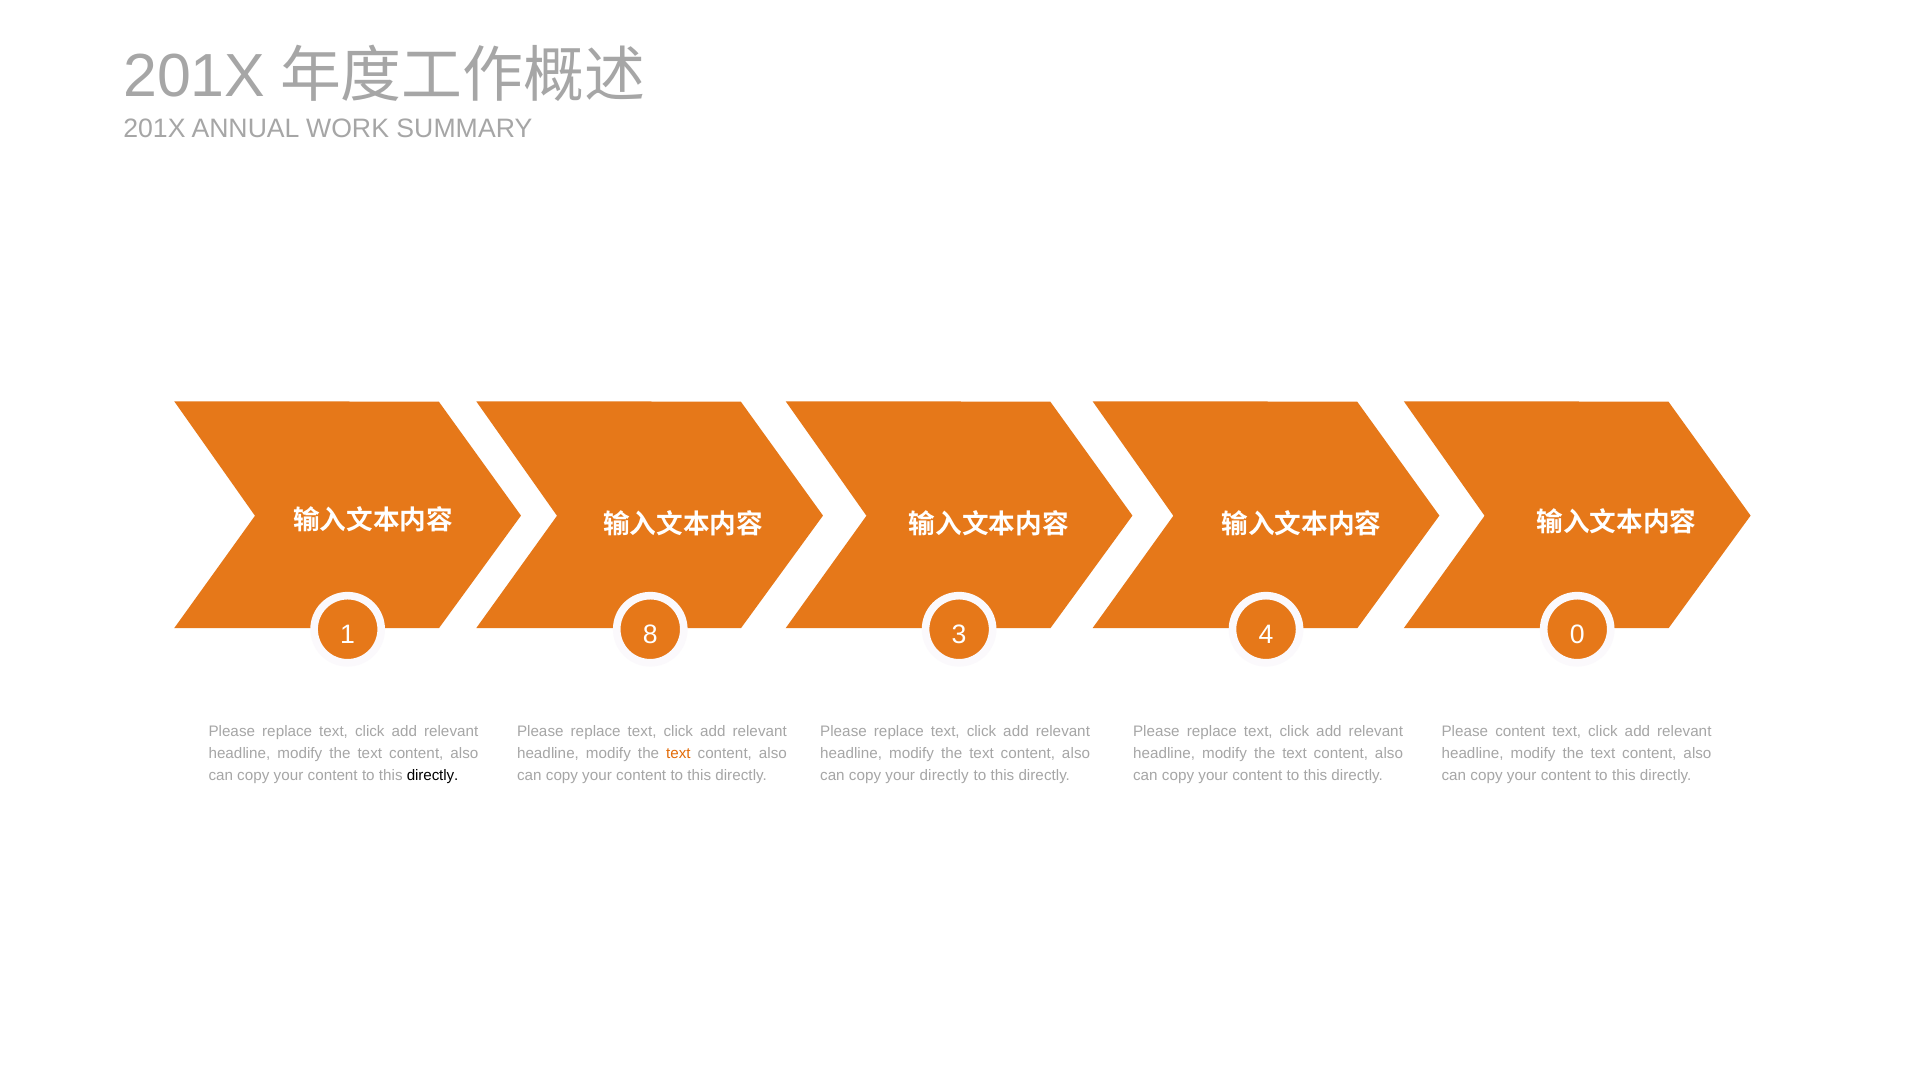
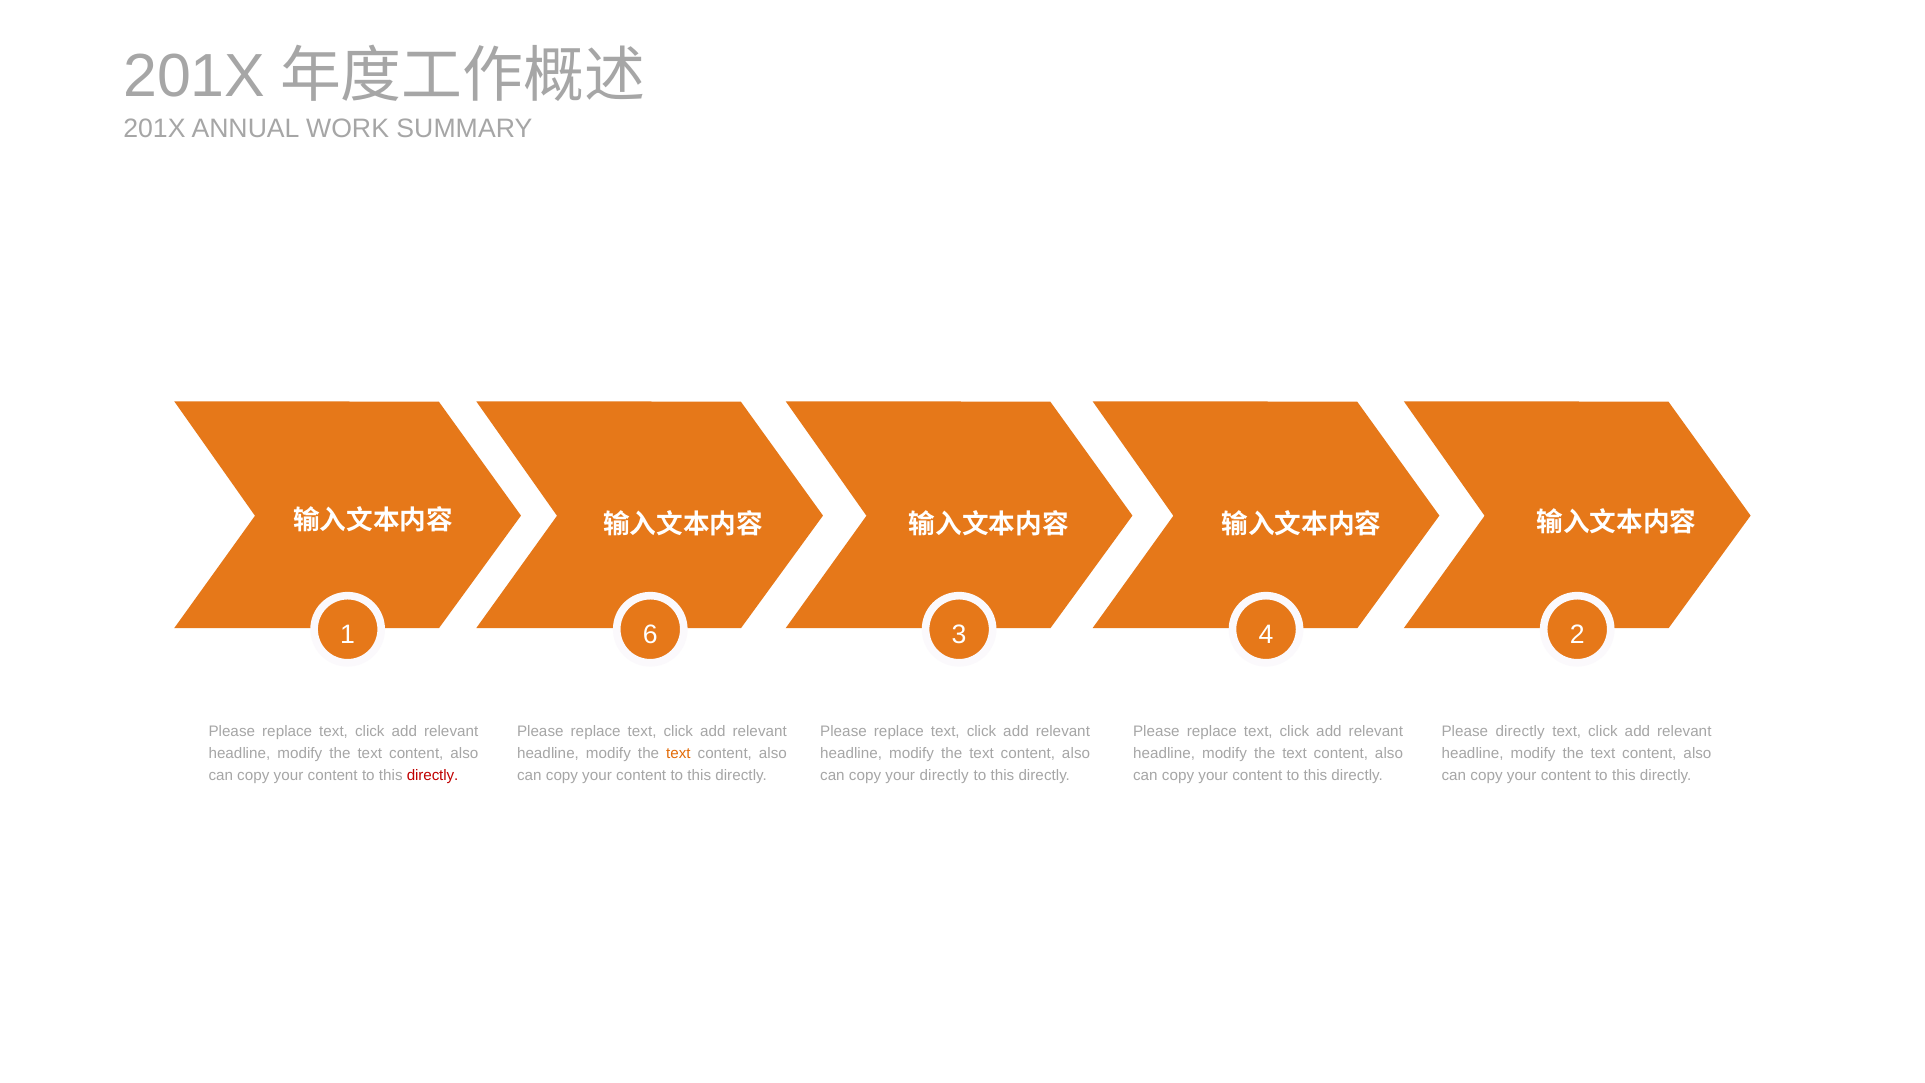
8: 8 -> 6
0: 0 -> 2
Please content: content -> directly
directly at (433, 775) colour: black -> red
